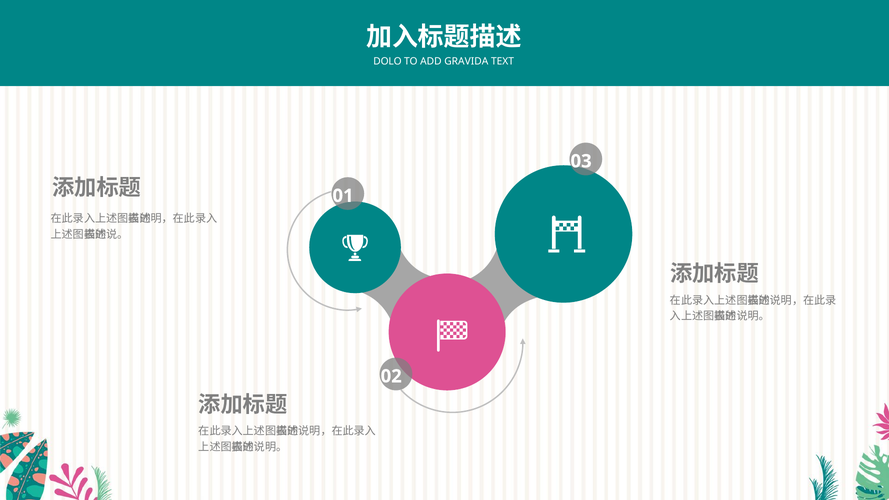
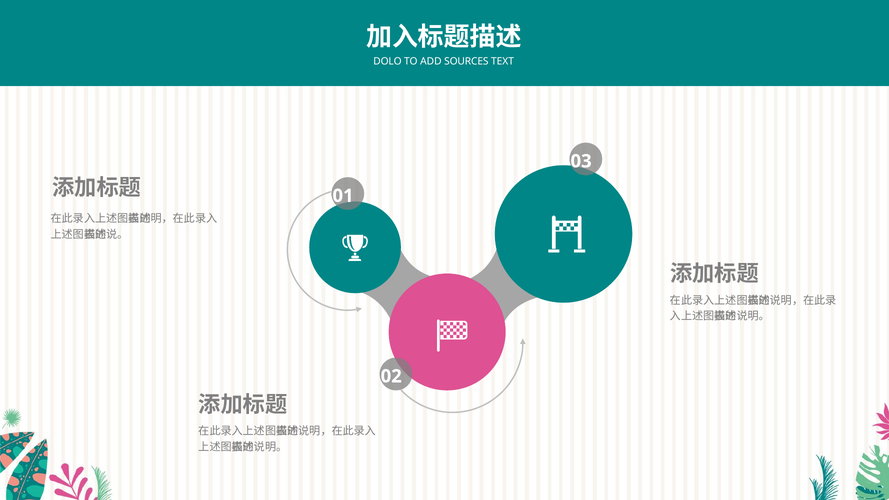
GRAVIDA: GRAVIDA -> SOURCES
